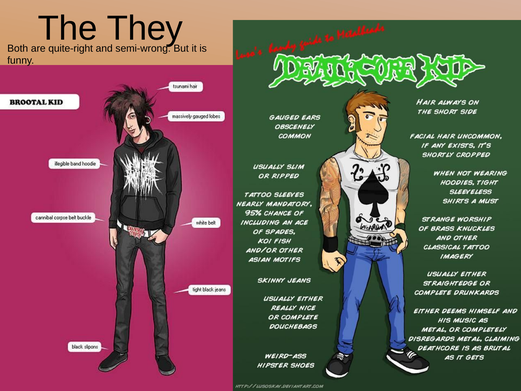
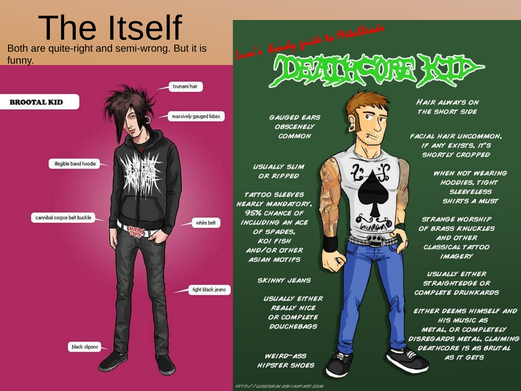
They: They -> Itself
